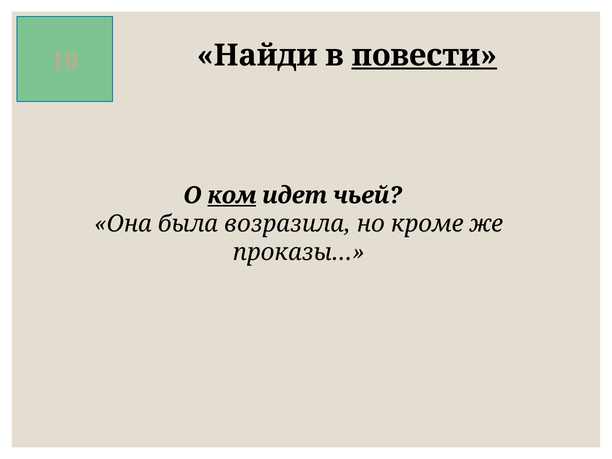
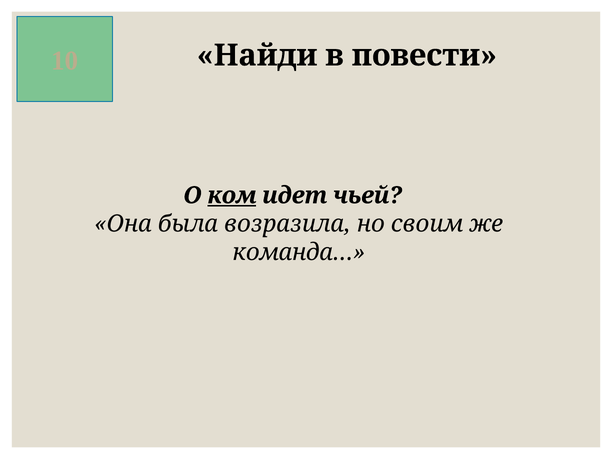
повести underline: present -> none
кроме: кроме -> своим
проказы…: проказы… -> команда…
